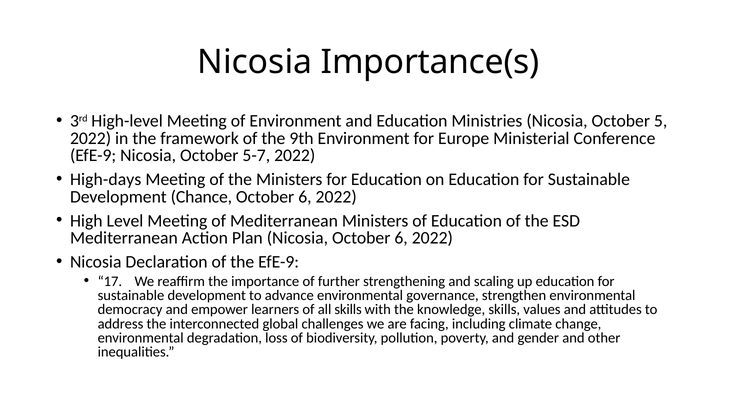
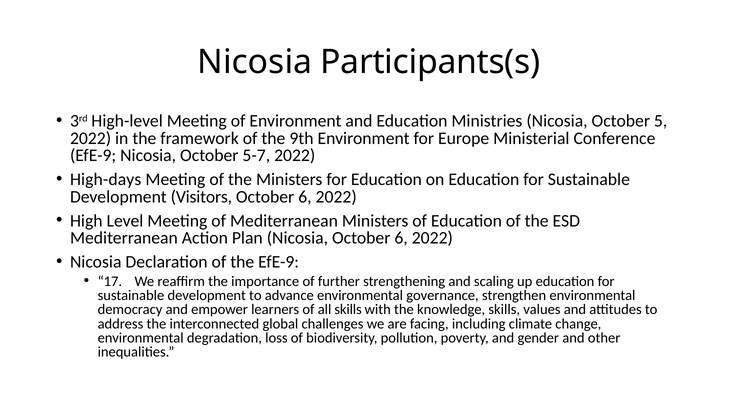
Importance(s: Importance(s -> Participants(s
Chance: Chance -> Visitors
